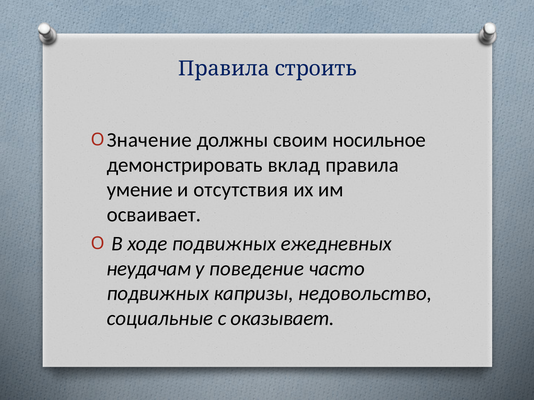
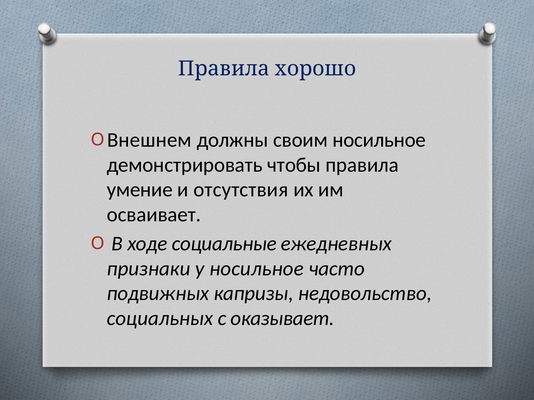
строить: строить -> хорошо
Значение: Значение -> Внешнем
вклад: вклад -> чтобы
ходе подвижных: подвижных -> социальные
неудачам: неудачам -> признаки
у поведение: поведение -> носильное
социальные: социальные -> социальных
